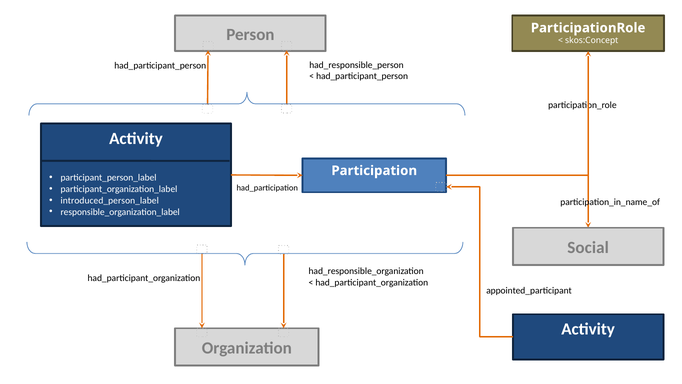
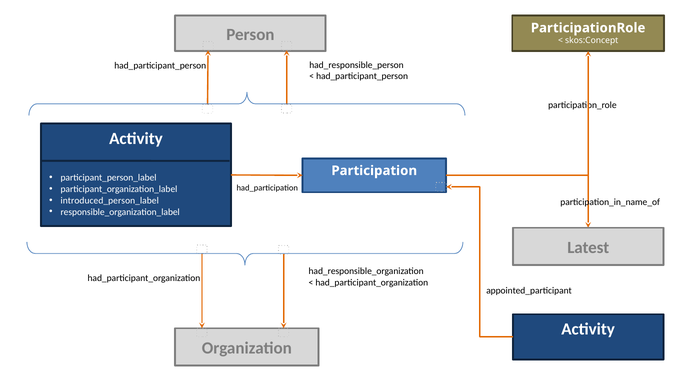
Social: Social -> Latest
